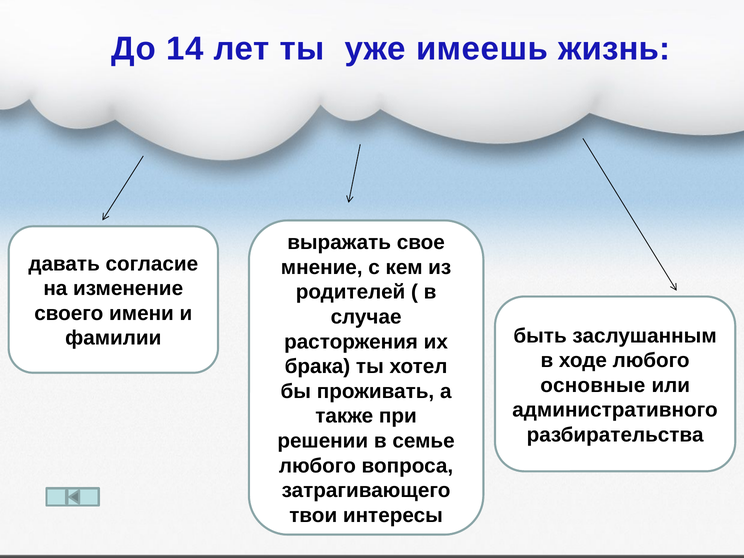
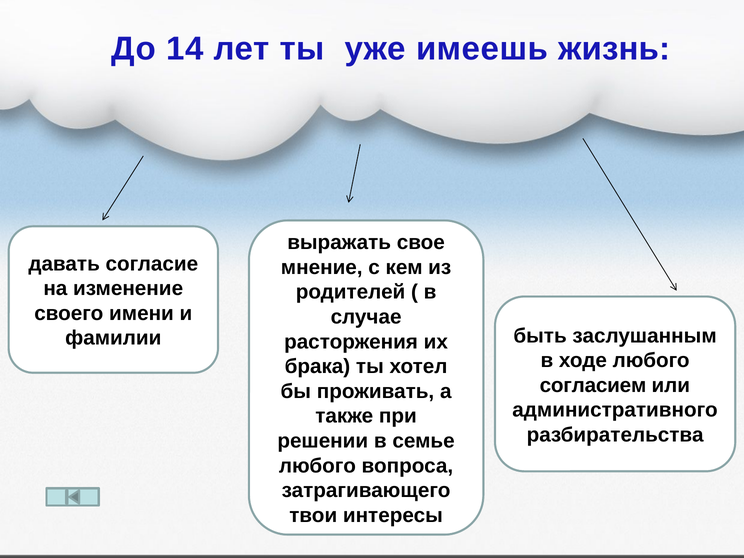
основные: основные -> согласием
